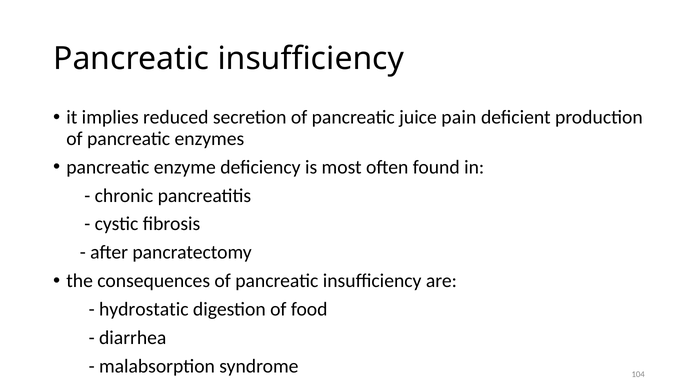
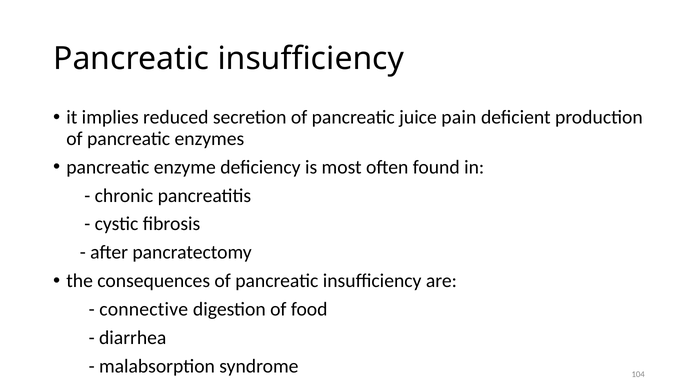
hydrostatic: hydrostatic -> connective
